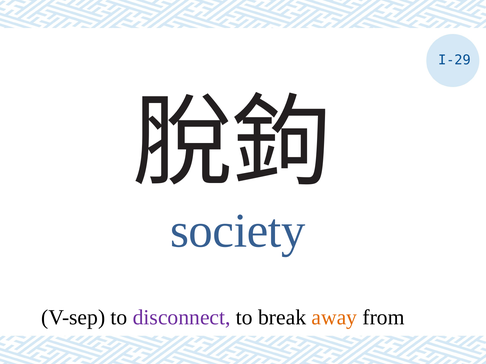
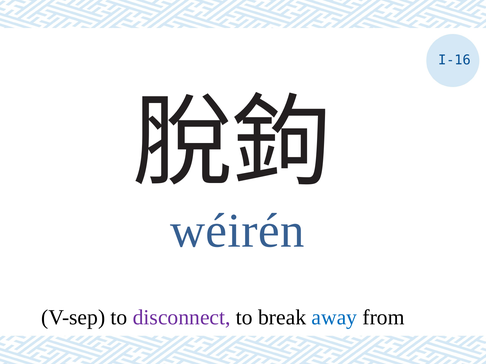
I-29: I-29 -> I-16
society: society -> wéirén
away colour: orange -> blue
